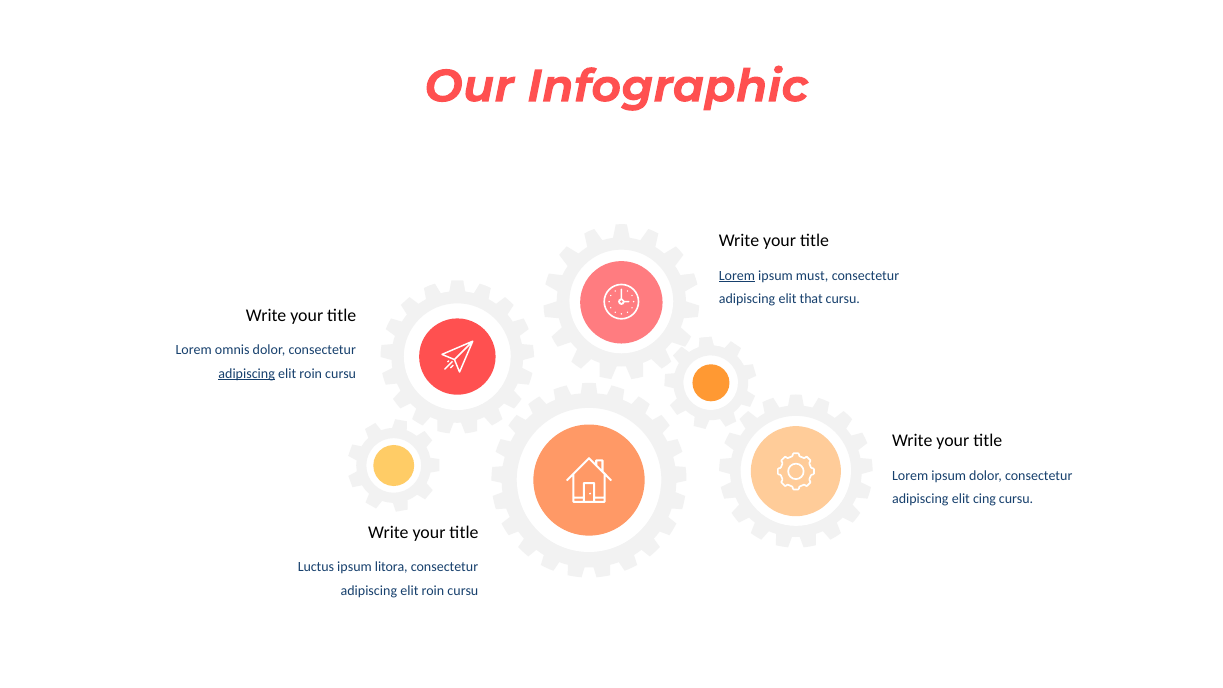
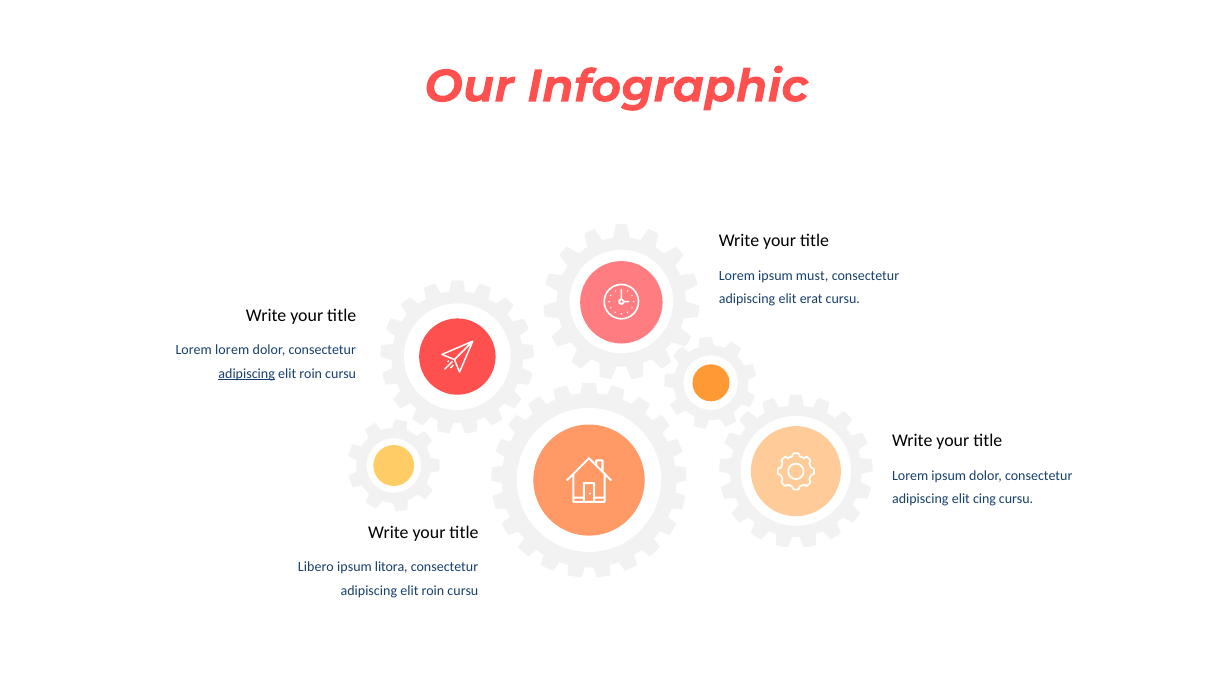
Lorem at (737, 275) underline: present -> none
that: that -> erat
Lorem omnis: omnis -> lorem
Luctus: Luctus -> Libero
